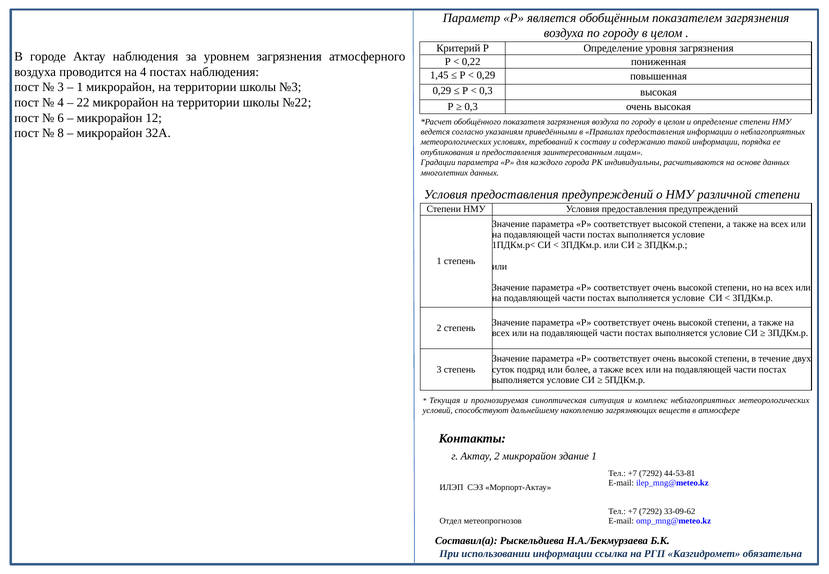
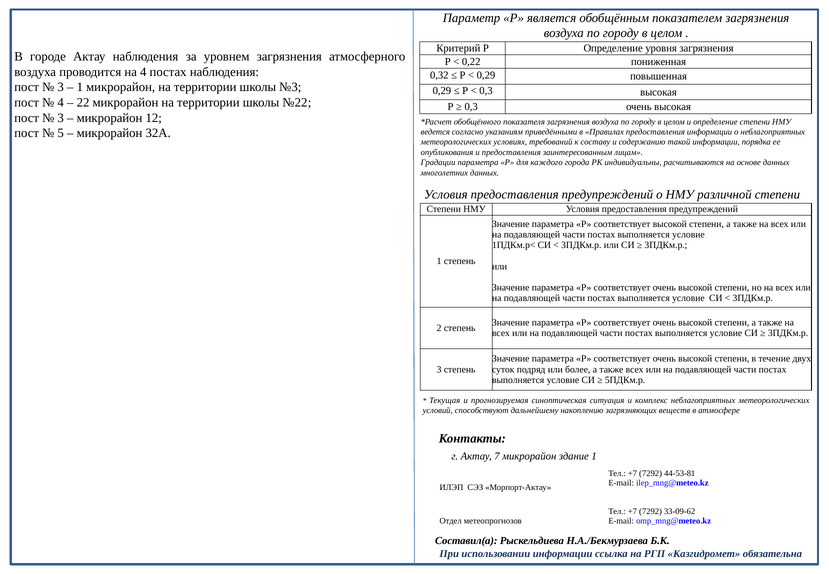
1,45: 1,45 -> 0,32
6 at (61, 118): 6 -> 3
8: 8 -> 5
Актау 2: 2 -> 7
